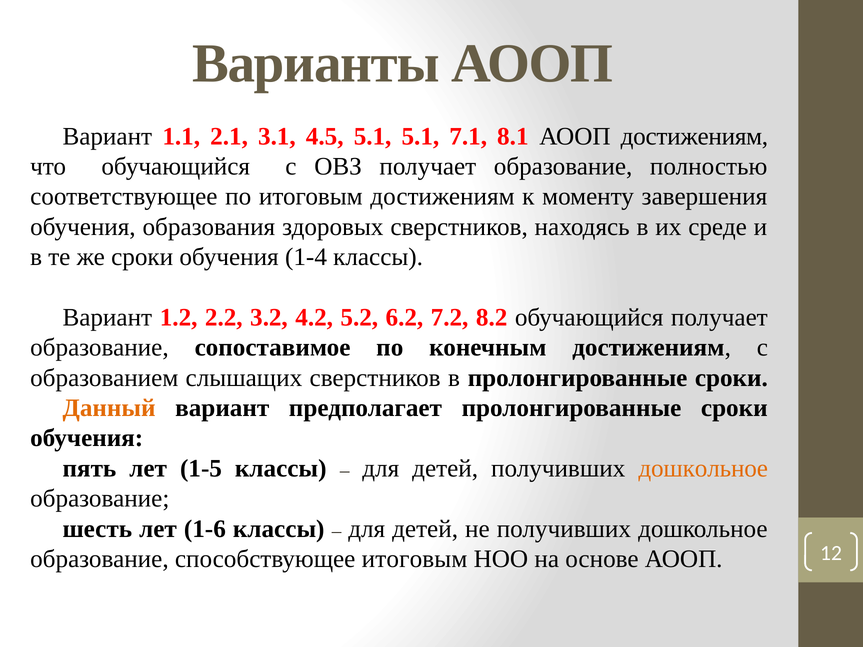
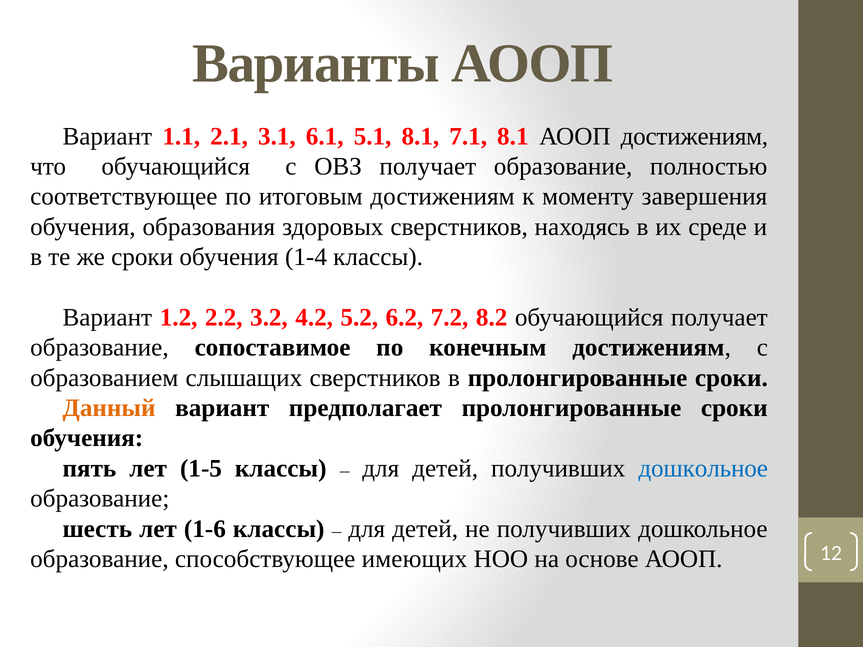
4.5: 4.5 -> 6.1
5.1 5.1: 5.1 -> 8.1
дошкольное at (703, 469) colour: orange -> blue
способствующее итоговым: итоговым -> имеющих
